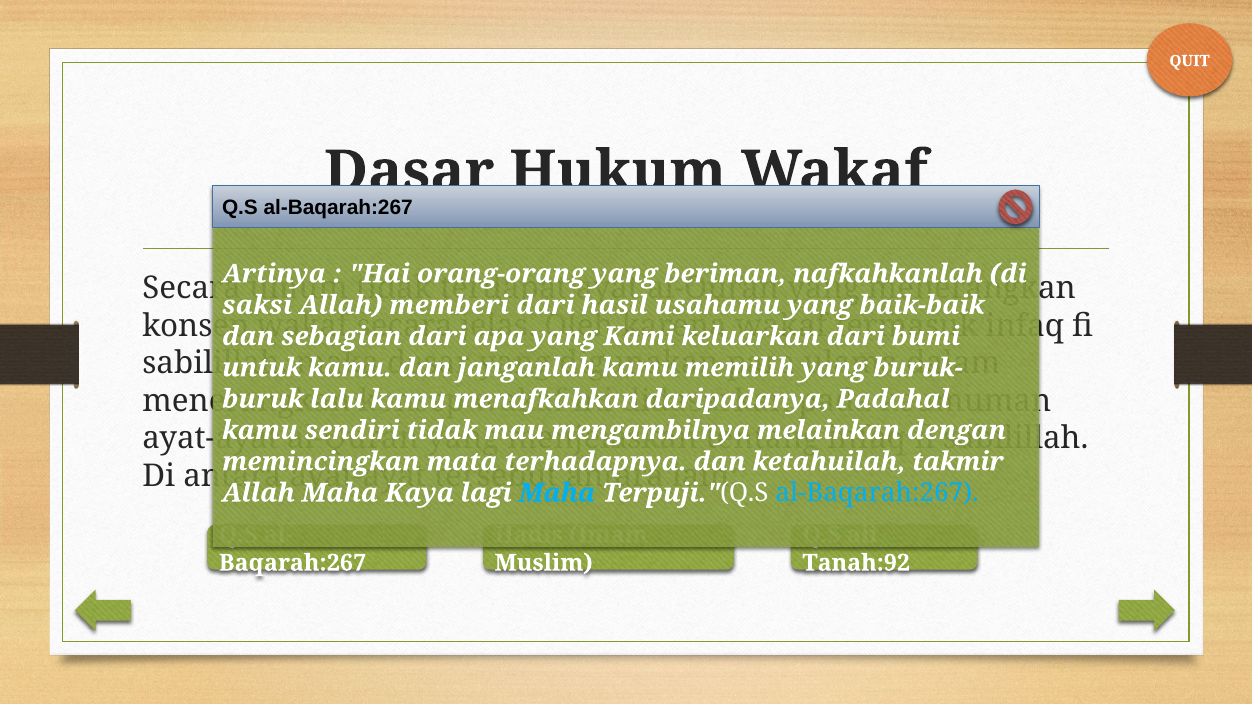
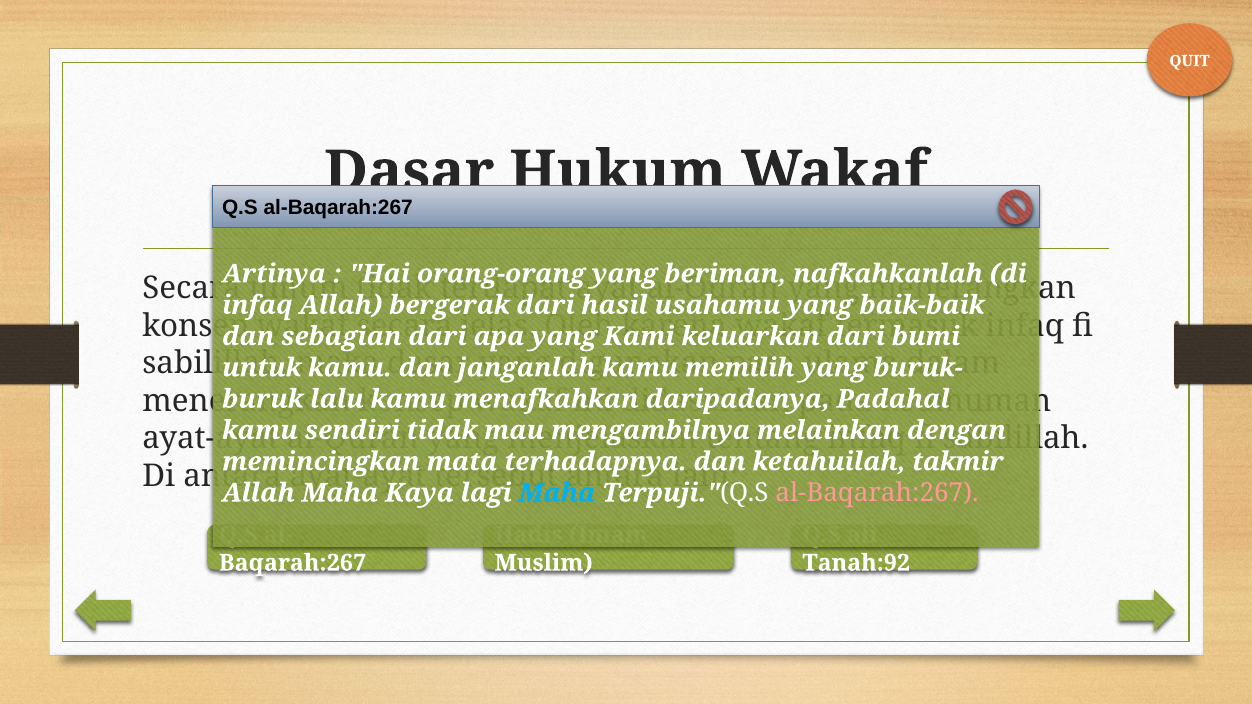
saksi at (257, 305): saksi -> infaq
memberi: memberi -> bergerak
al-Baqarah:267 at (877, 493) colour: light blue -> pink
